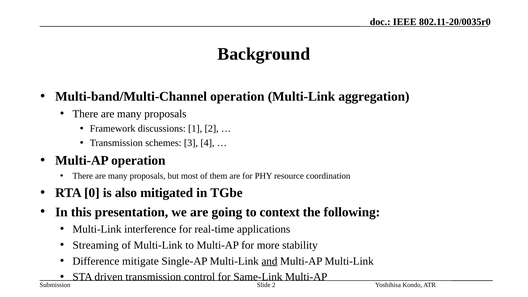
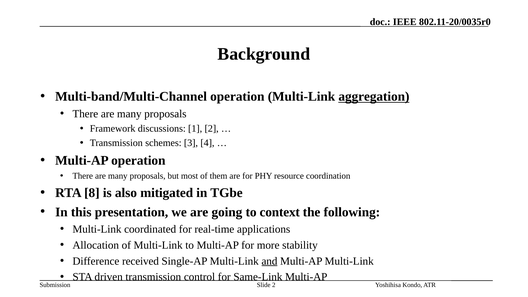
aggregation underline: none -> present
0: 0 -> 8
interference: interference -> coordinated
Streaming: Streaming -> Allocation
mitigate: mitigate -> received
